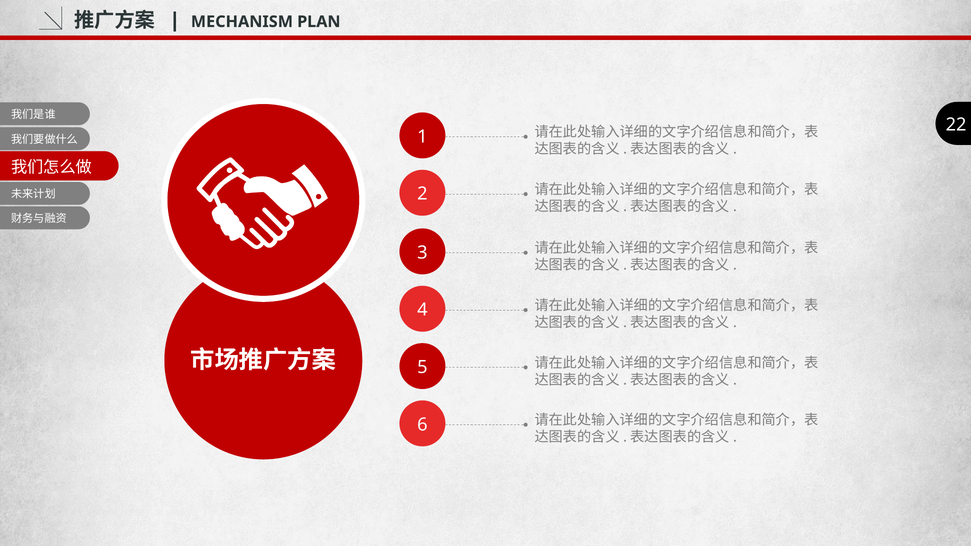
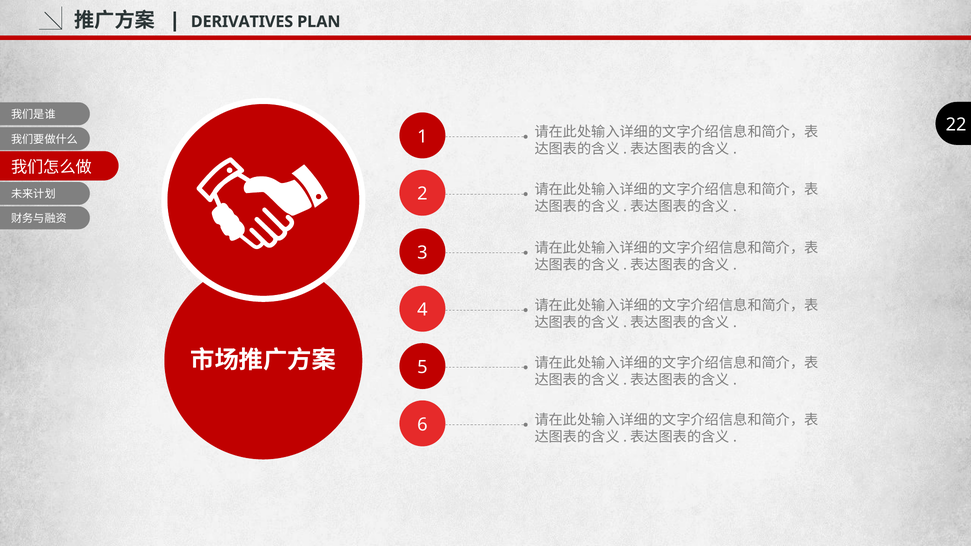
MECHANISM: MECHANISM -> DERIVATIVES
